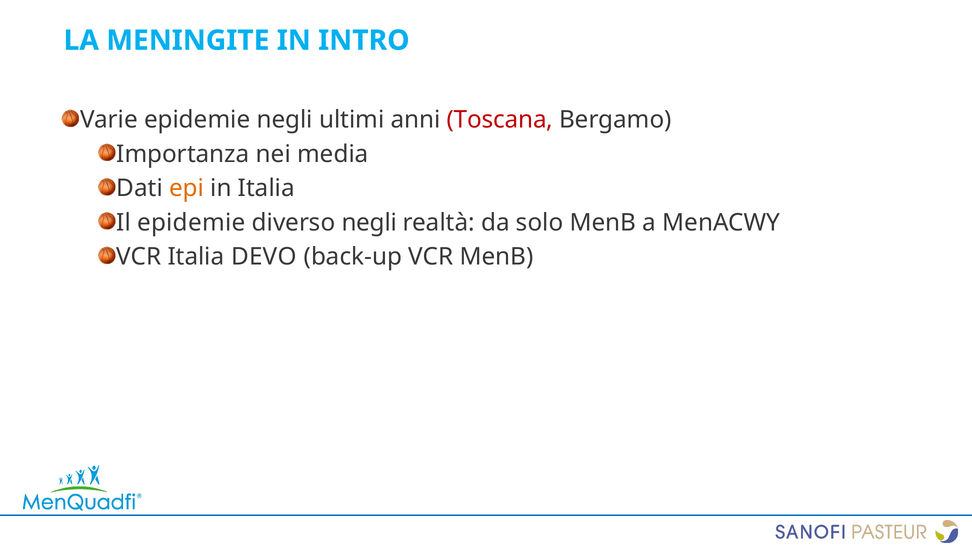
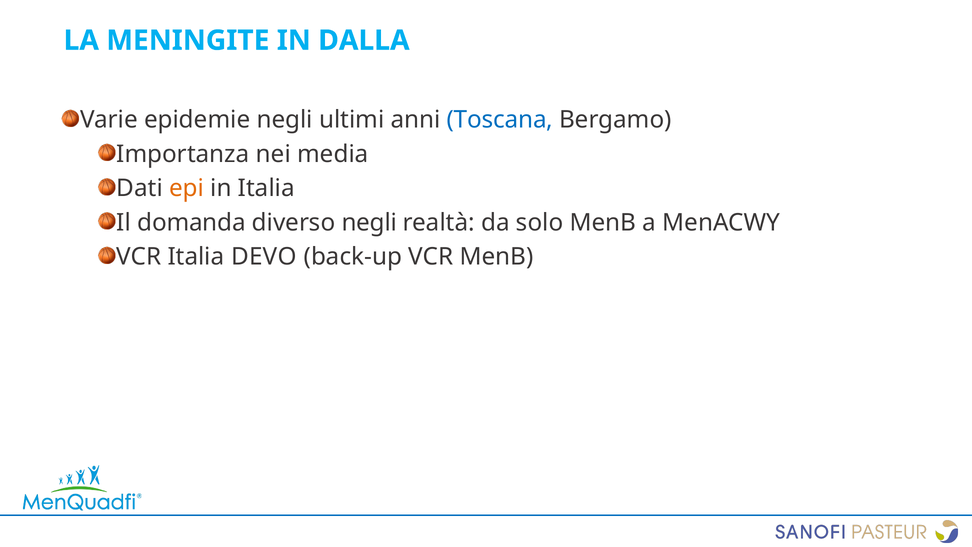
INTRO: INTRO -> DALLA
Toscana colour: red -> blue
Il epidemie: epidemie -> domanda
